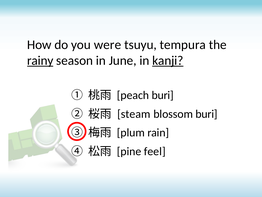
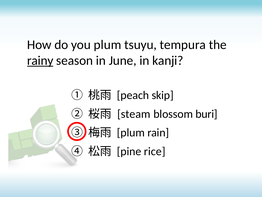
you were: were -> plum
kanji underline: present -> none
peach buri: buri -> skip
feel: feel -> rice
